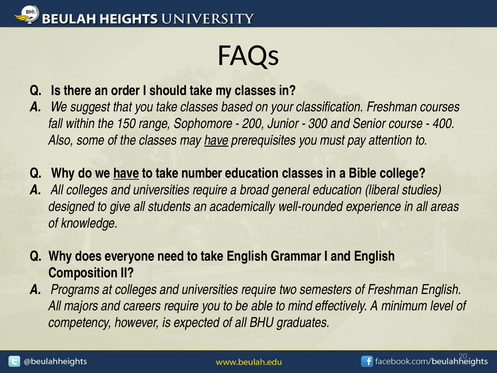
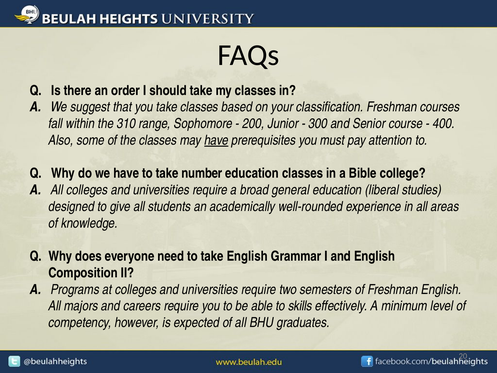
150: 150 -> 310
have at (126, 173) underline: present -> none
mind: mind -> skills
